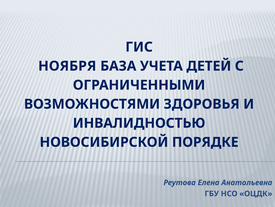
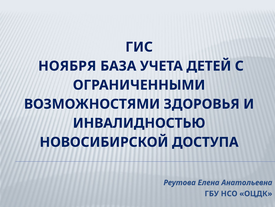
ПОРЯДКЕ: ПОРЯДКЕ -> ДОСТУПА
